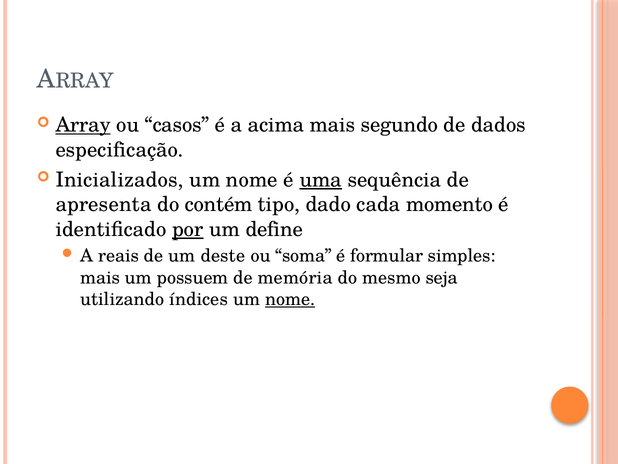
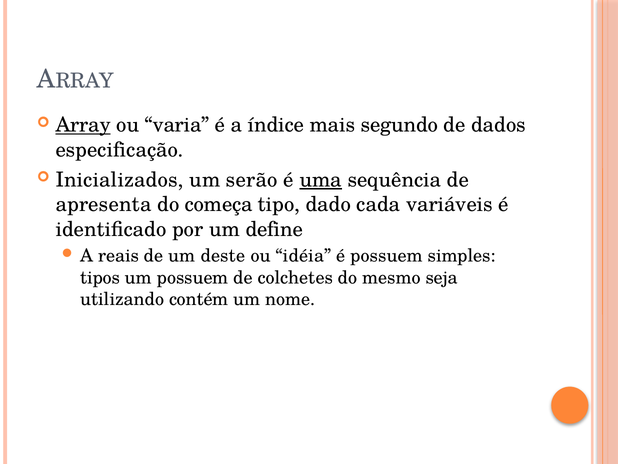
casos: casos -> varia
acima: acima -> índice
nome at (252, 180): nome -> serão
contém: contém -> começa
momento: momento -> variáveis
por underline: present -> none
soma: soma -> idéia
é formular: formular -> possuem
mais at (100, 277): mais -> tipos
memória: memória -> colchetes
índices: índices -> contém
nome at (290, 299) underline: present -> none
